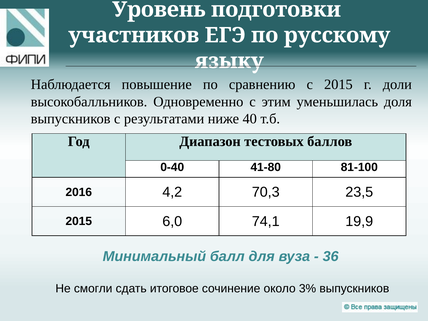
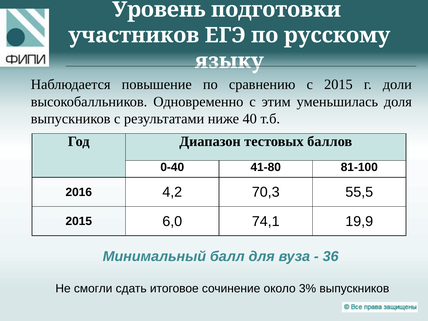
23,5: 23,5 -> 55,5
